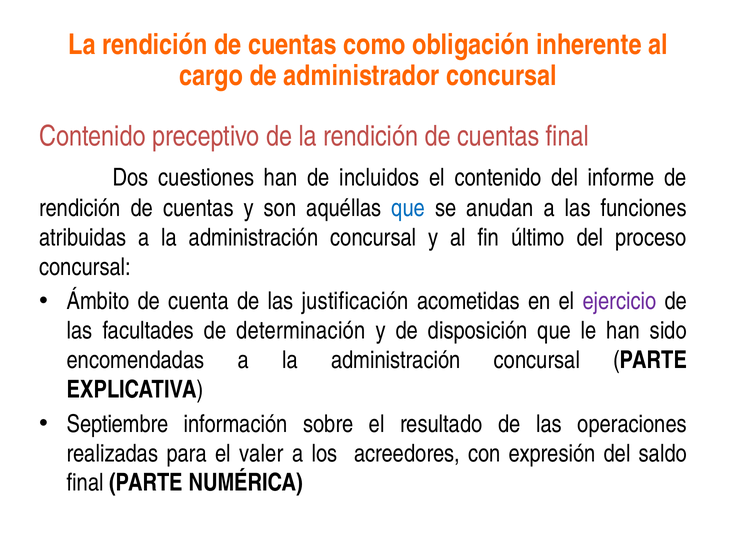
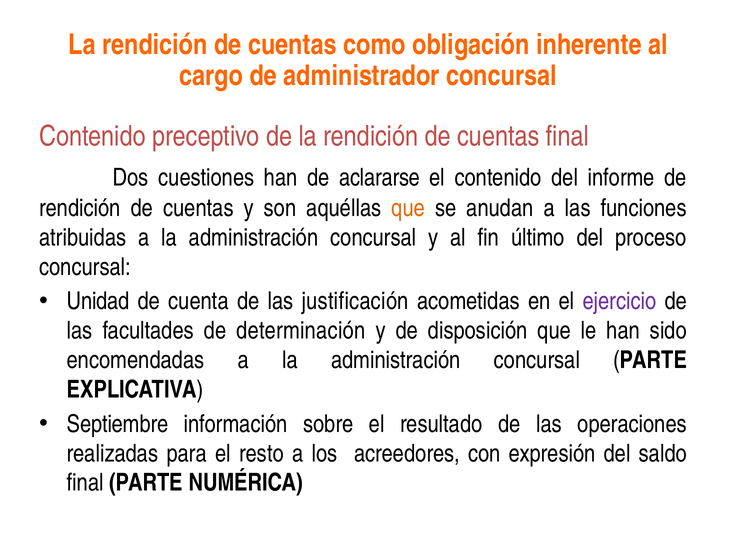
incluidos: incluidos -> aclararse
que at (408, 208) colour: blue -> orange
Ámbito: Ámbito -> Unidad
valer: valer -> resto
